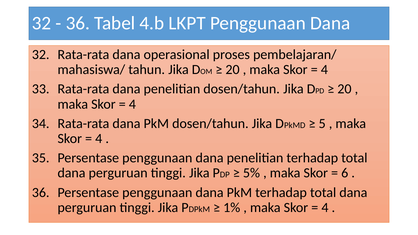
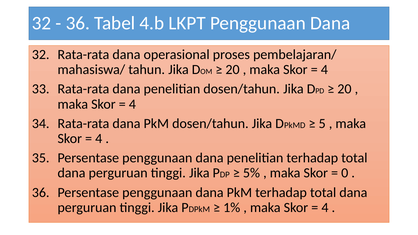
6: 6 -> 0
